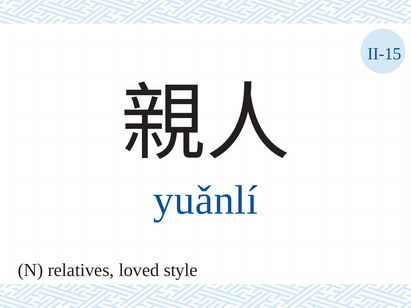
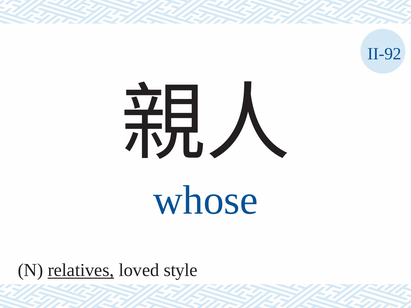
II-15: II-15 -> II-92
yuǎnlí: yuǎnlí -> whose
relatives underline: none -> present
